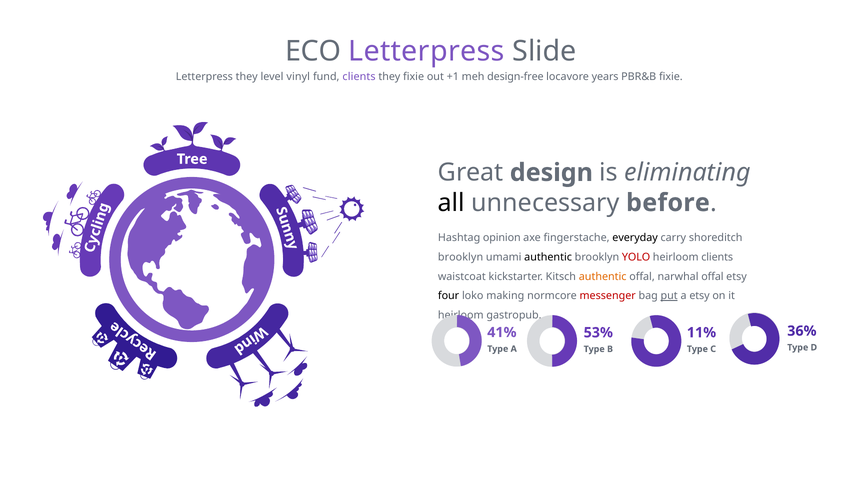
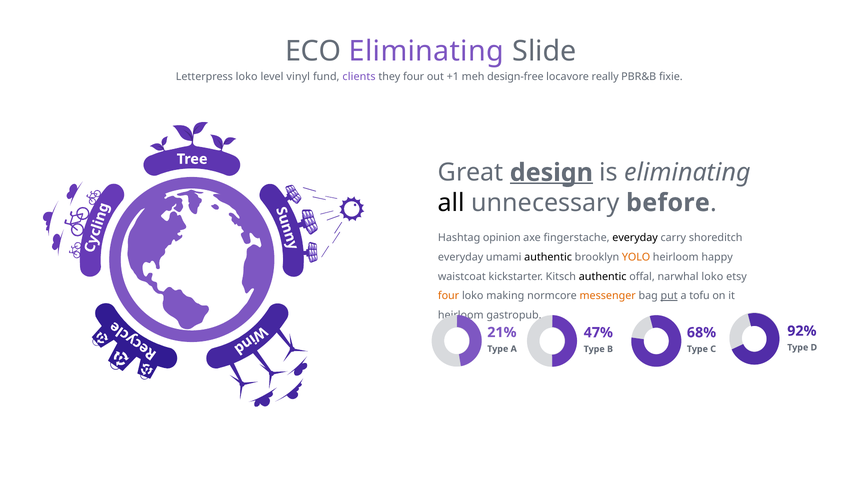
ECO Letterpress: Letterpress -> Eliminating
Letterpress they: they -> loko
they fixie: fixie -> four
years: years -> really
design underline: none -> present
brooklyn at (461, 257): brooklyn -> everyday
YOLO colour: red -> orange
heirloom clients: clients -> happy
authentic at (603, 277) colour: orange -> black
narwhal offal: offal -> loko
four at (449, 296) colour: black -> orange
messenger colour: red -> orange
a etsy: etsy -> tofu
36%: 36% -> 92%
41%: 41% -> 21%
53%: 53% -> 47%
11%: 11% -> 68%
